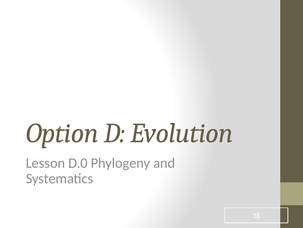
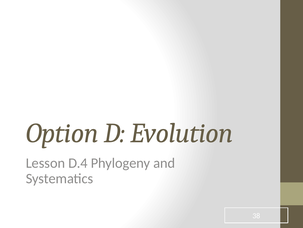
D.0: D.0 -> D.4
